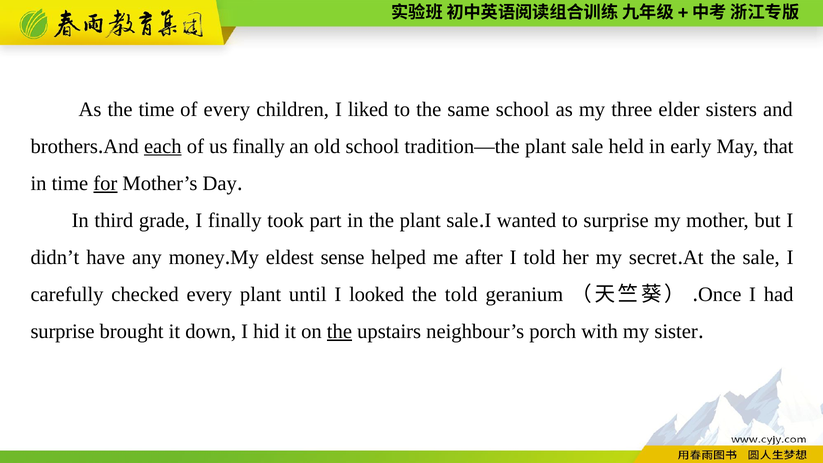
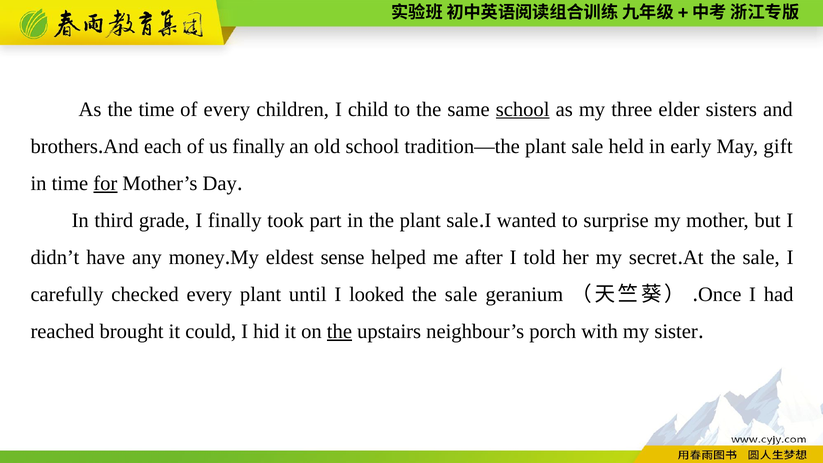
liked: liked -> child
school at (523, 109) underline: none -> present
each underline: present -> none
that: that -> gift
told at (461, 294): told -> sale
surprise at (63, 331): surprise -> reached
down: down -> could
